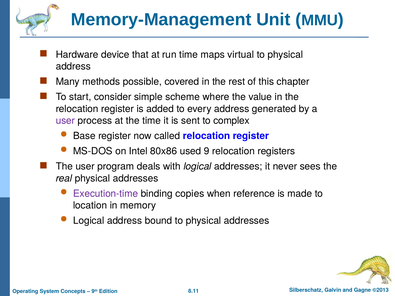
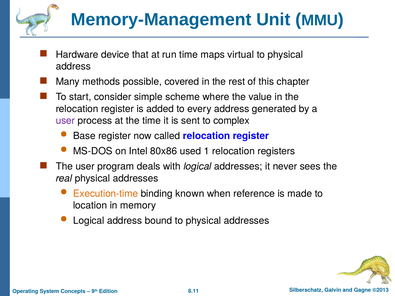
9: 9 -> 1
Execution-time colour: purple -> orange
copies: copies -> known
